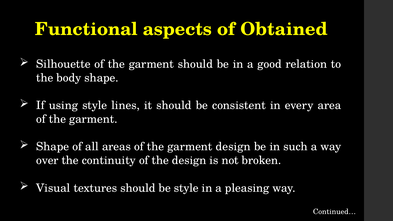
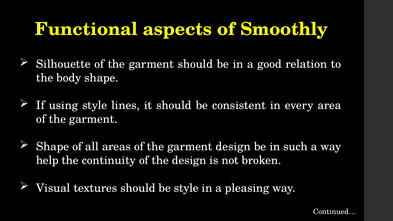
Obtained: Obtained -> Smoothly
over: over -> help
